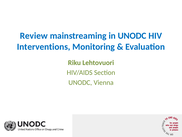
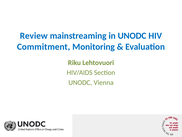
Interventions: Interventions -> Commitment
